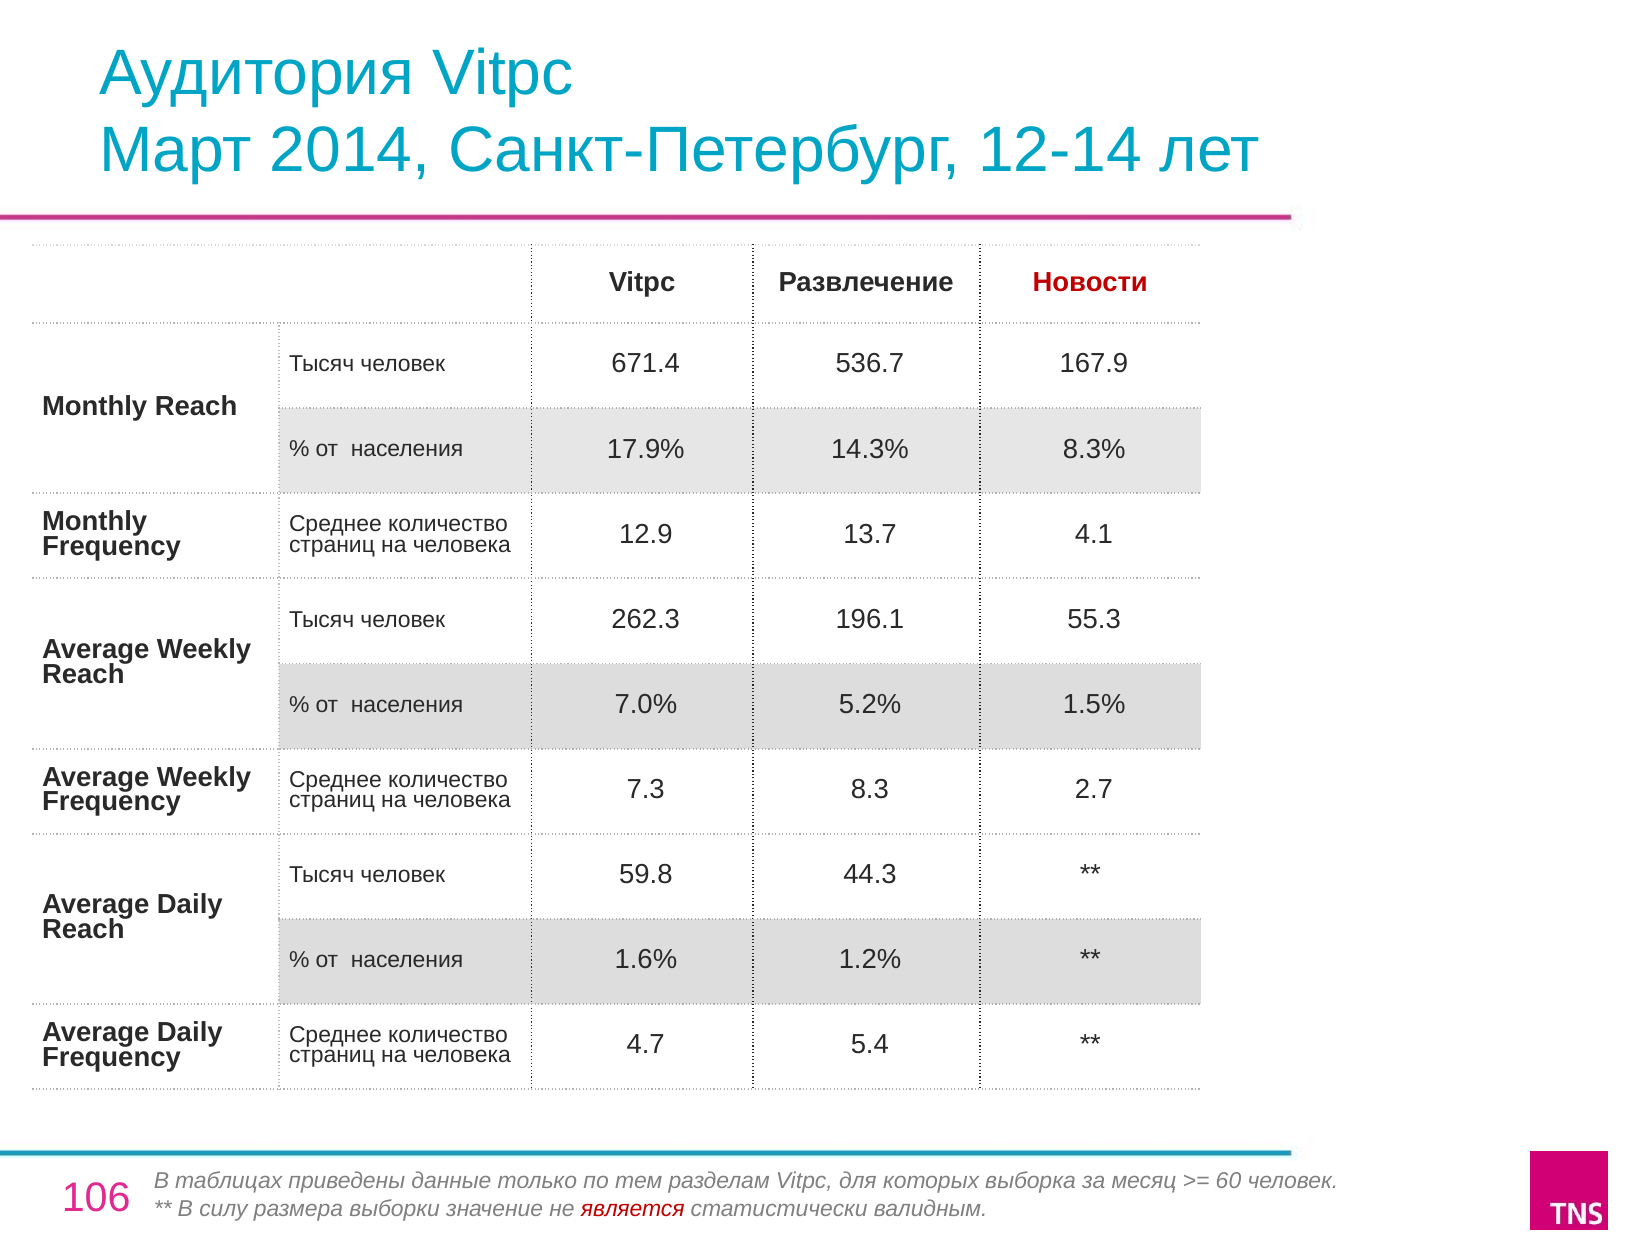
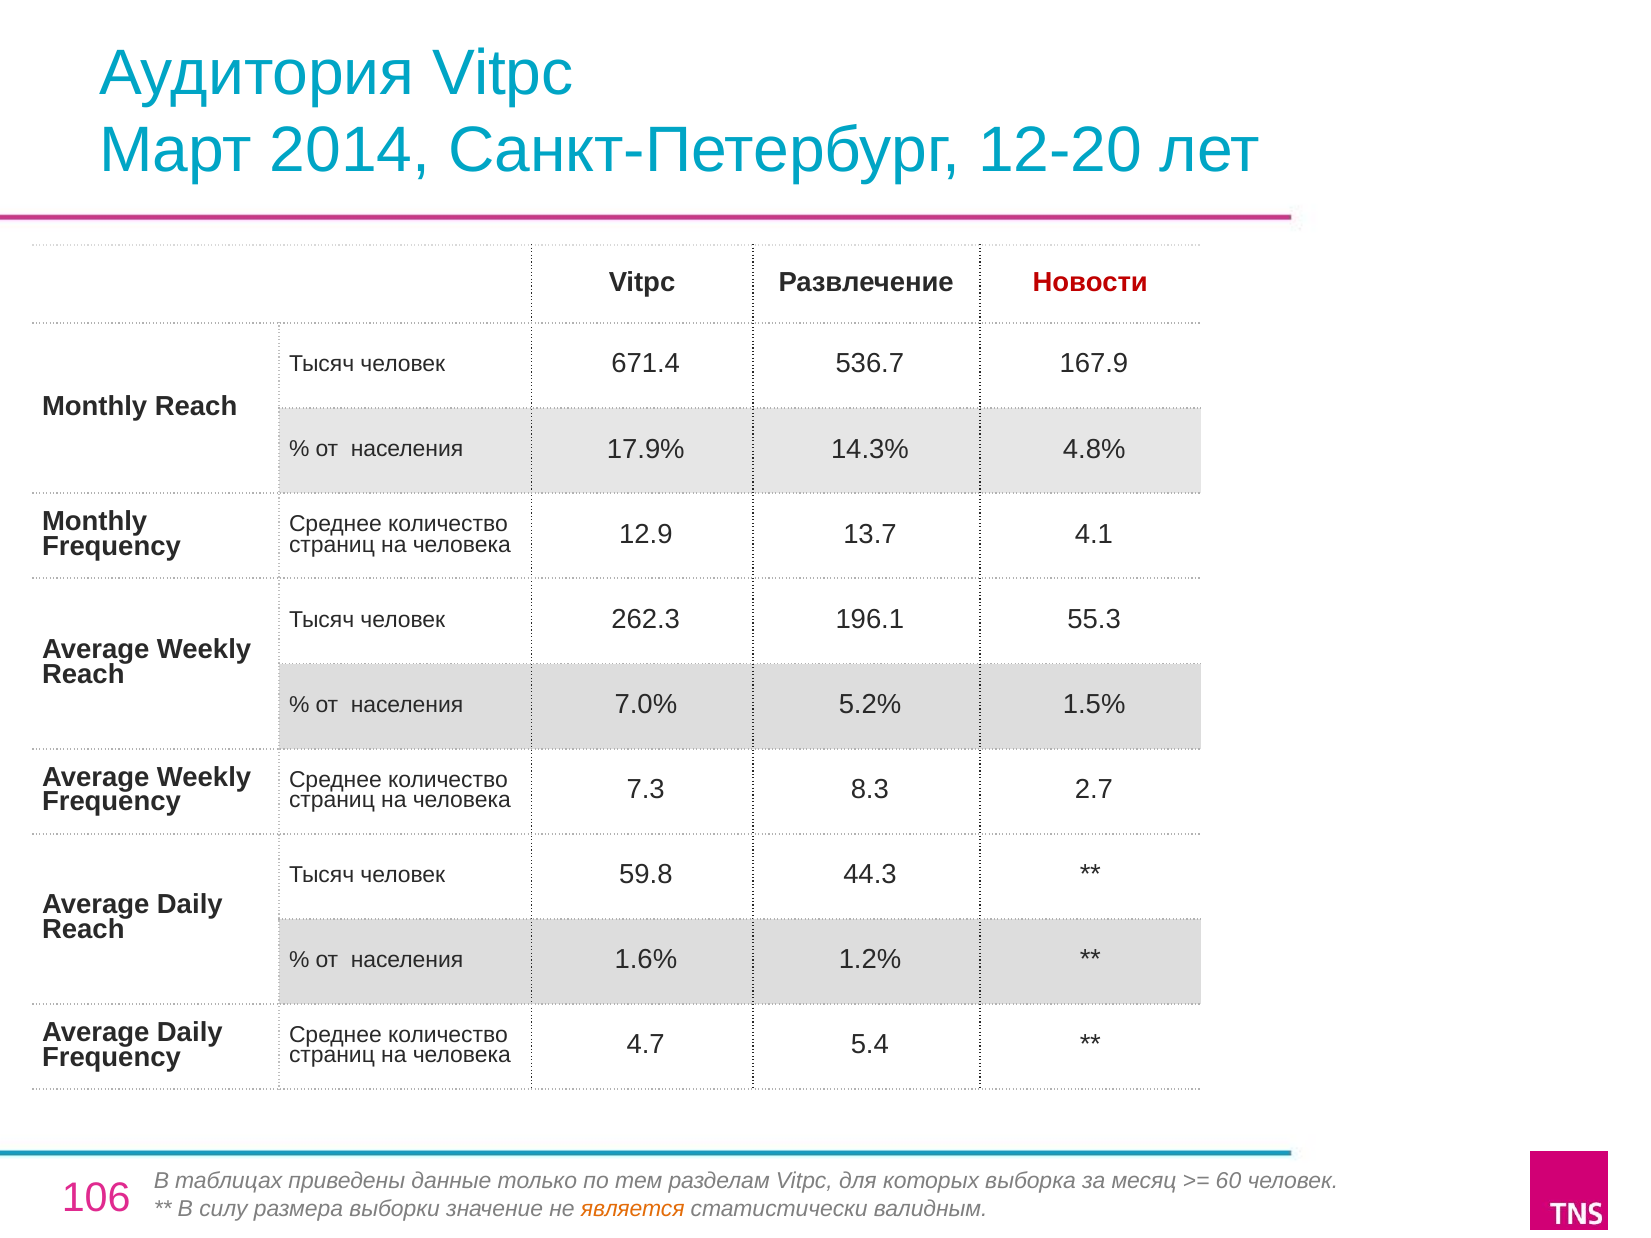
12-14: 12-14 -> 12-20
8.3%: 8.3% -> 4.8%
является colour: red -> orange
